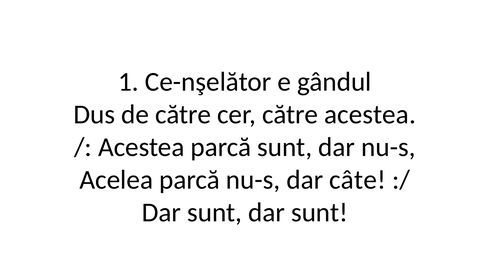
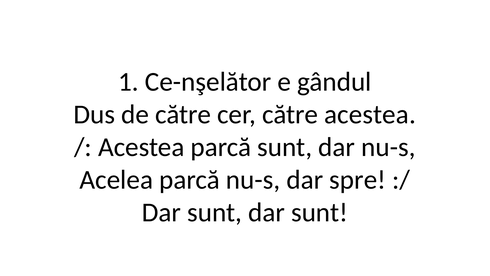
câte: câte -> spre
